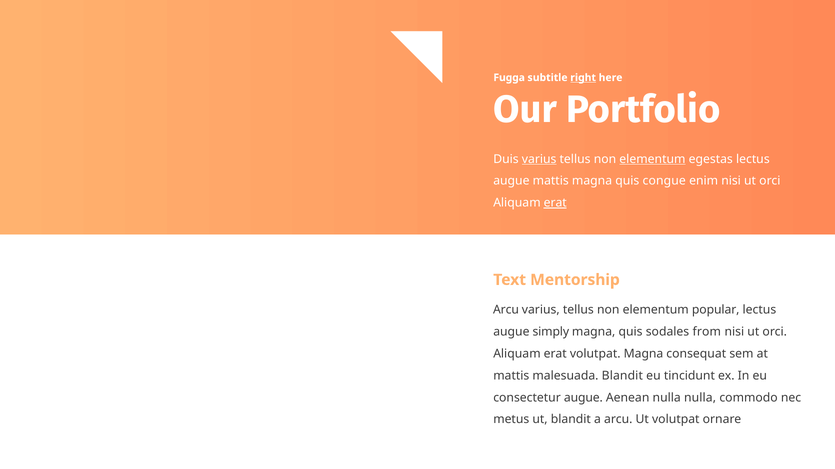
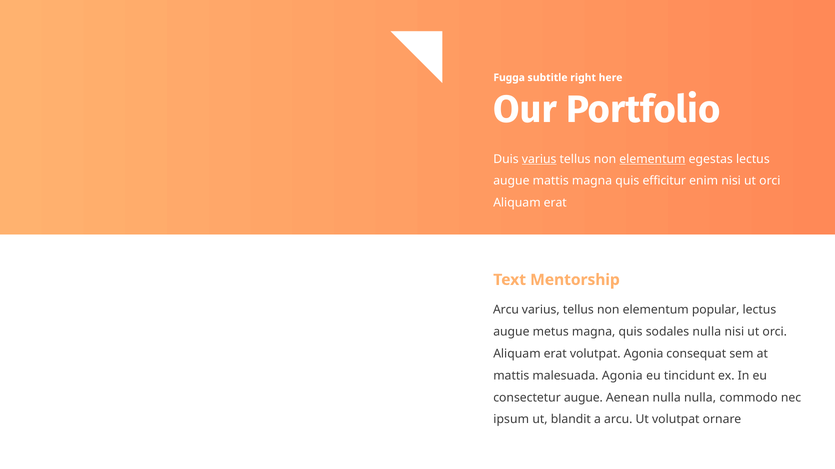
right underline: present -> none
congue: congue -> efficitur
erat at (555, 203) underline: present -> none
simply: simply -> metus
sodales from: from -> nulla
volutpat Magna: Magna -> Agonia
malesuada Blandit: Blandit -> Agonia
metus: metus -> ipsum
